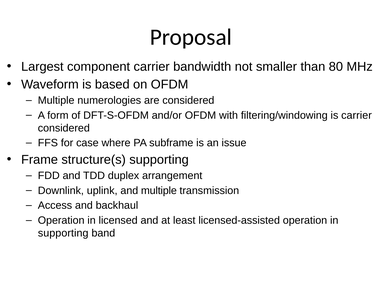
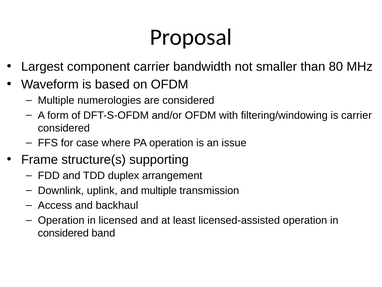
PA subframe: subframe -> operation
supporting at (63, 233): supporting -> considered
